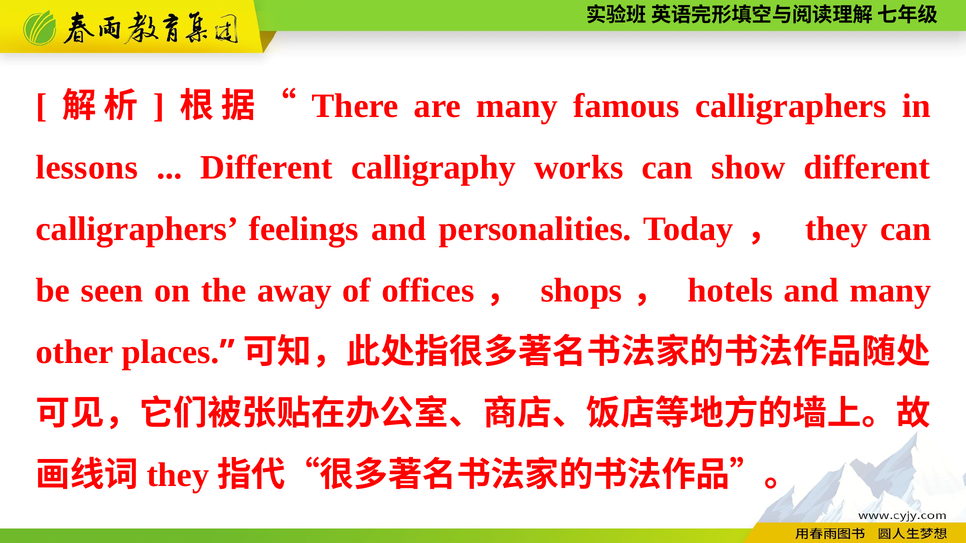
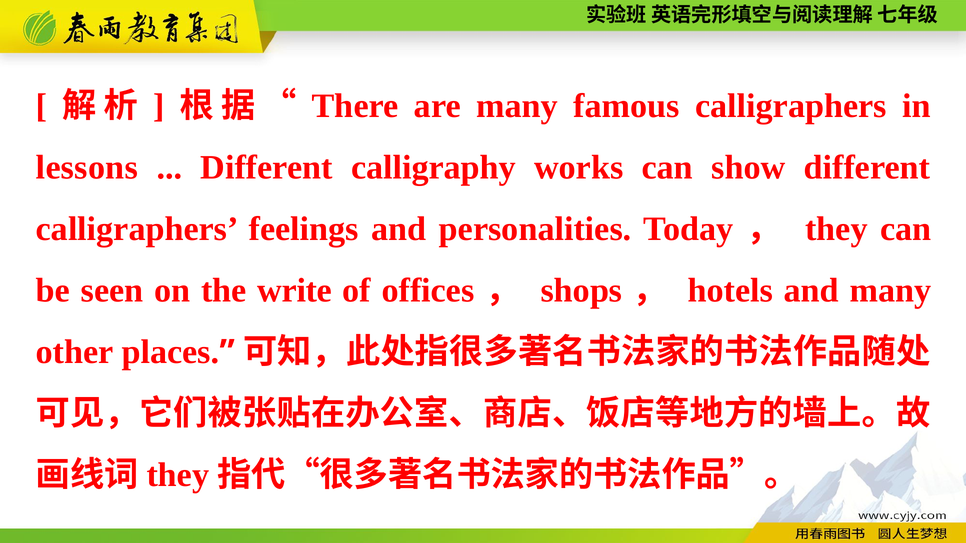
away: away -> write
